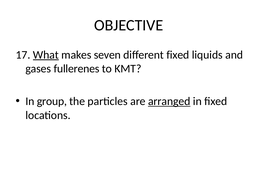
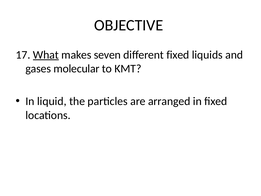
fullerenes: fullerenes -> molecular
group: group -> liquid
arranged underline: present -> none
